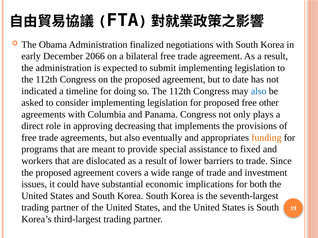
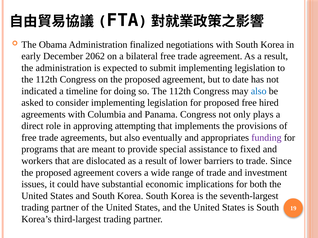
2066: 2066 -> 2062
other: other -> hired
decreasing: decreasing -> attempting
funding colour: orange -> purple
